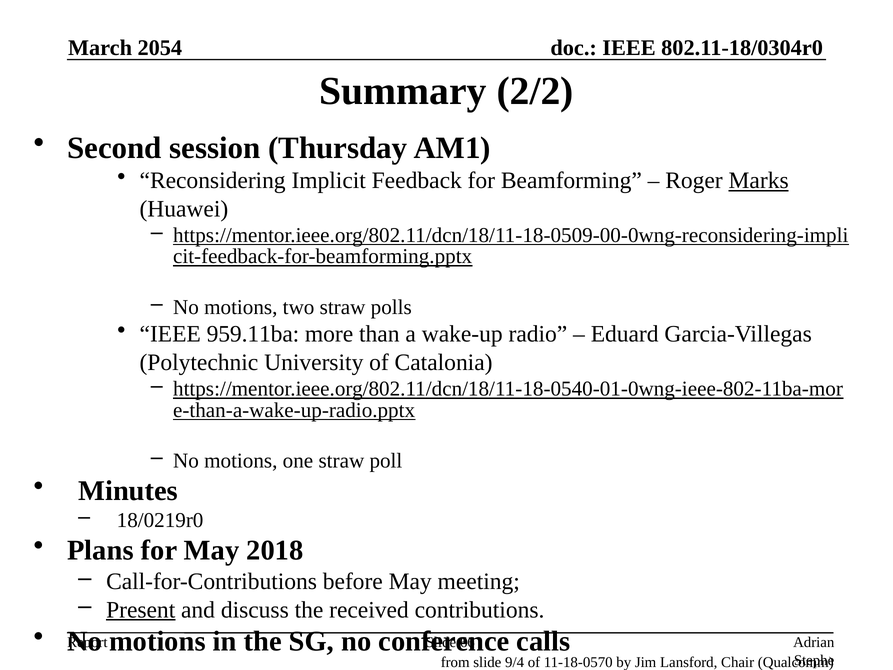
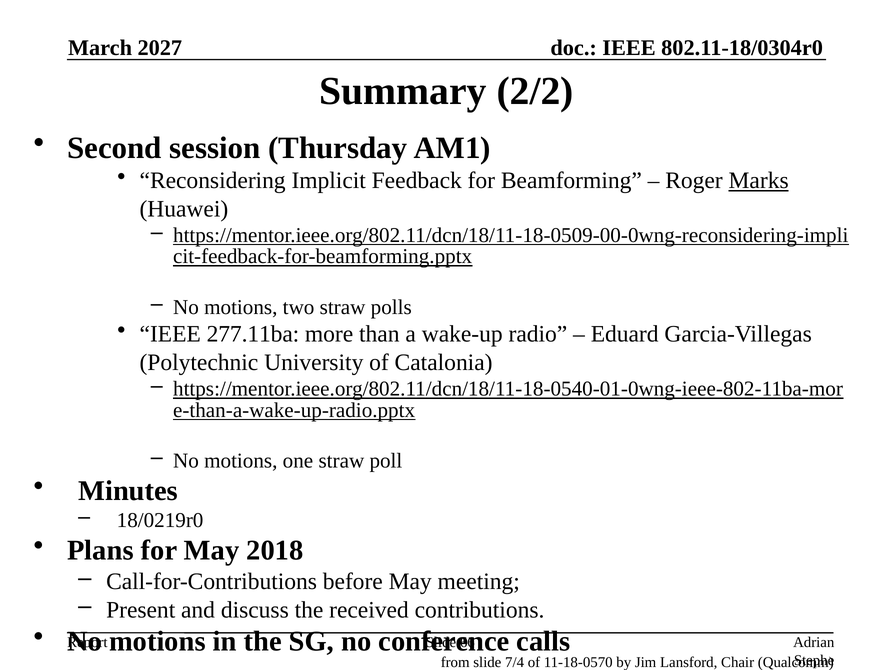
2054: 2054 -> 2027
959.11ba: 959.11ba -> 277.11ba
Present underline: present -> none
9/4: 9/4 -> 7/4
